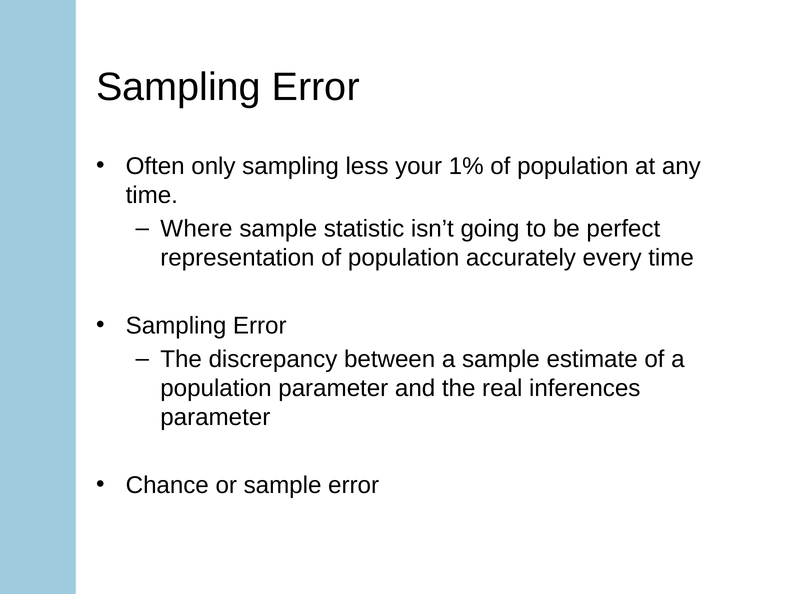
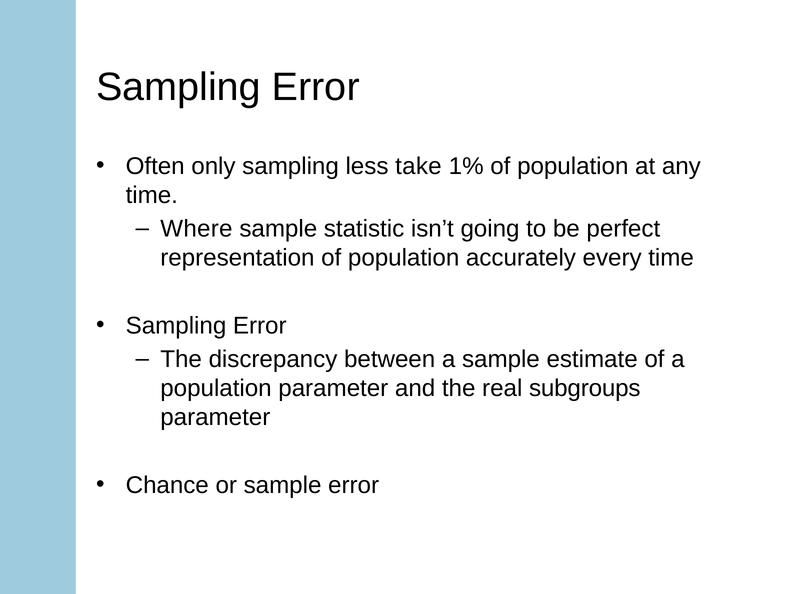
your: your -> take
inferences: inferences -> subgroups
